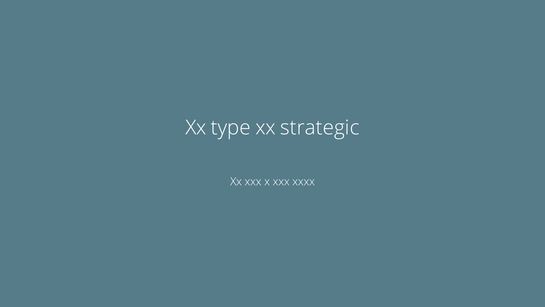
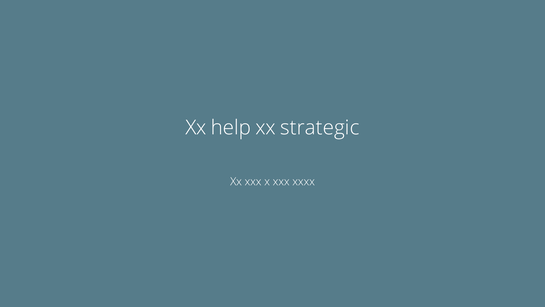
type: type -> help
